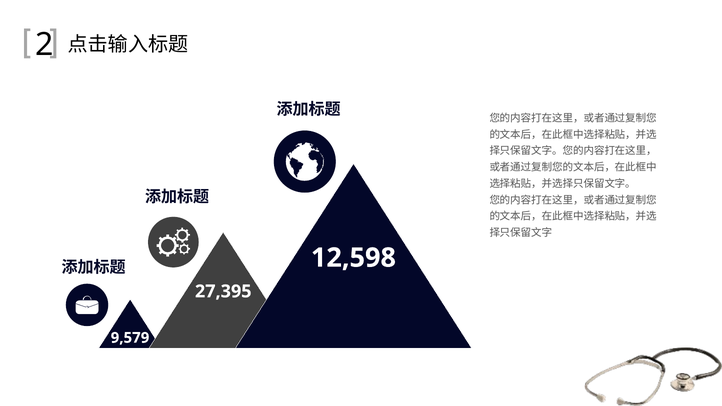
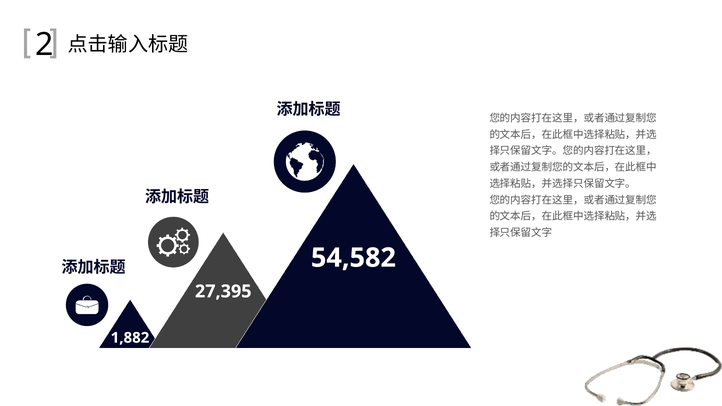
12,598: 12,598 -> 54,582
9,579: 9,579 -> 1,882
